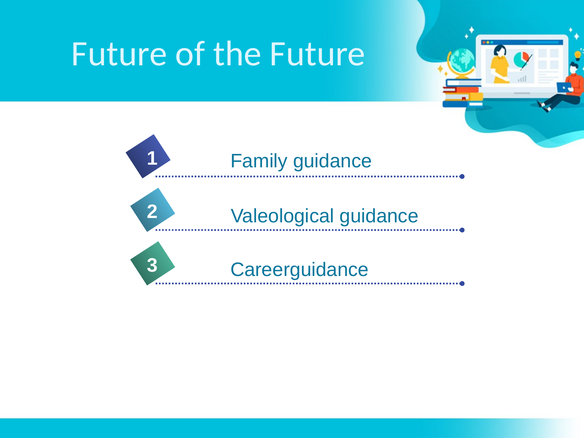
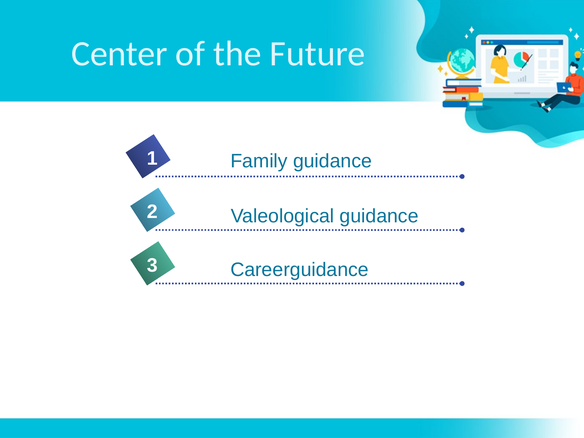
Future at (119, 54): Future -> Center
